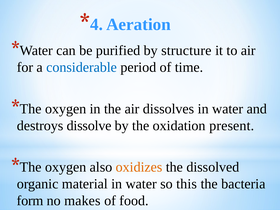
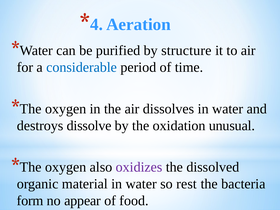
present: present -> unusual
oxidizes colour: orange -> purple
this: this -> rest
makes: makes -> appear
